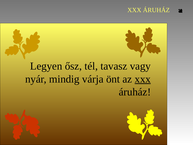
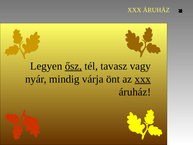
ősz underline: none -> present
